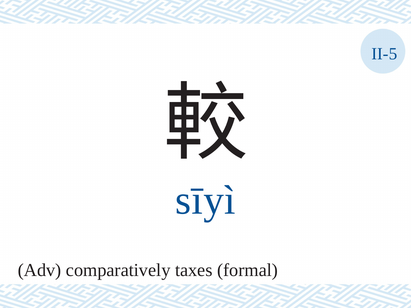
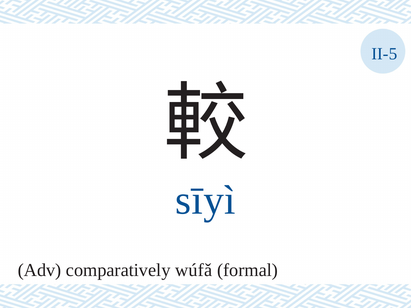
taxes: taxes -> wúfǎ
